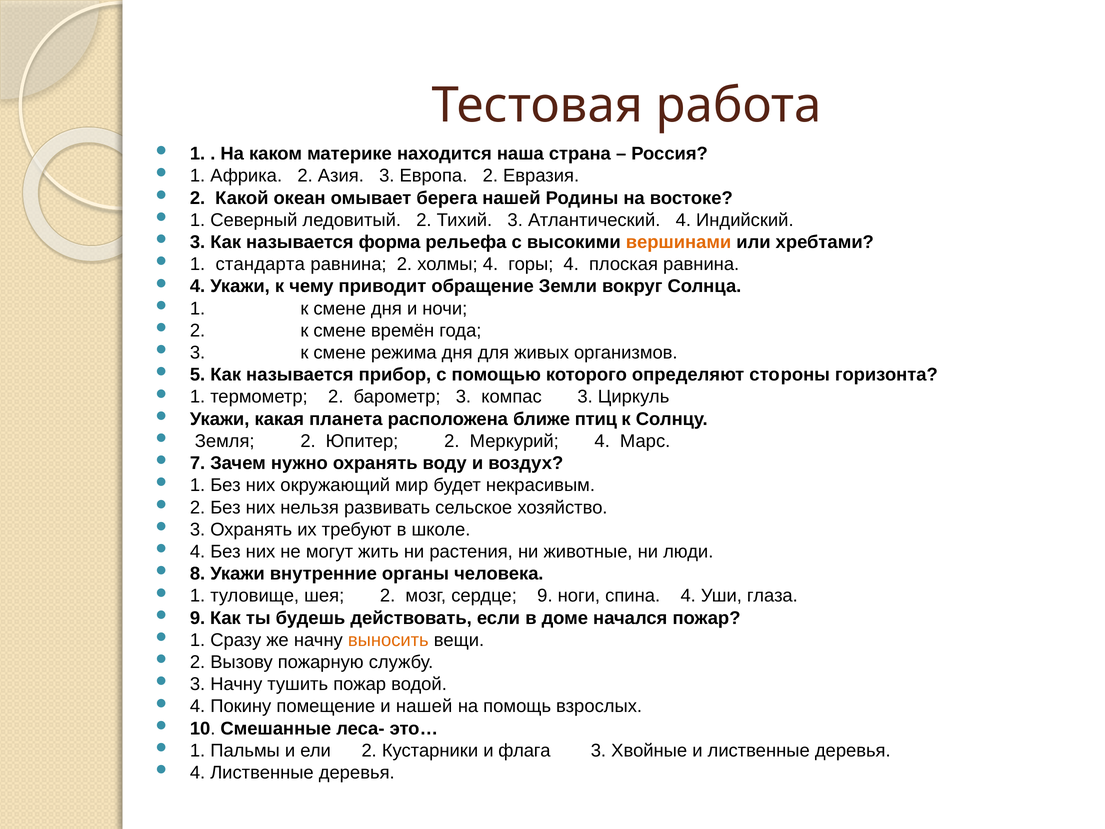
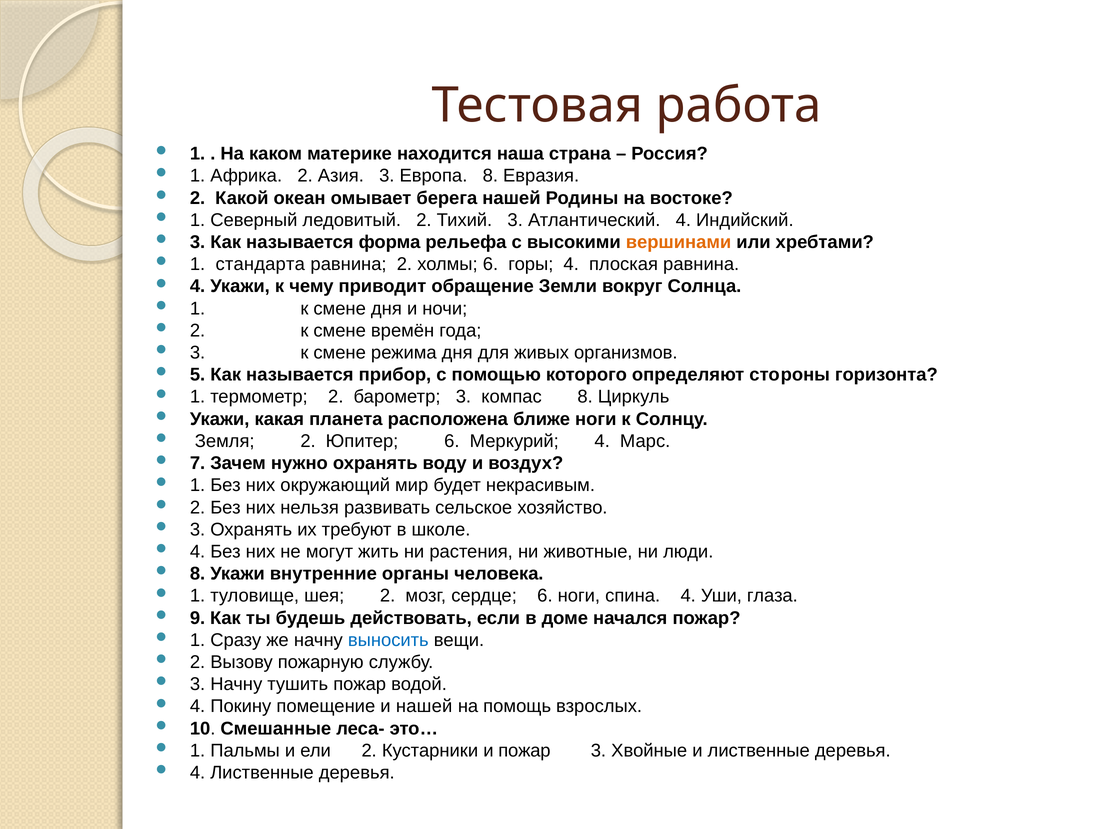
Европа 2: 2 -> 8
холмы 4: 4 -> 6
компас 3: 3 -> 8
ближе птиц: птиц -> ноги
Юпитер 2: 2 -> 6
сердце 9: 9 -> 6
выносить colour: orange -> blue
и флага: флага -> пожар
